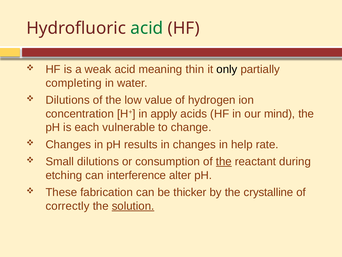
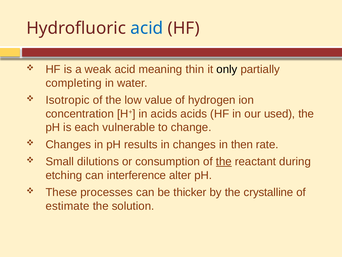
acid at (147, 28) colour: green -> blue
Dilutions at (68, 100): Dilutions -> Isotropic
in apply: apply -> acids
mind: mind -> used
help: help -> then
fabrication: fabrication -> processes
correctly: correctly -> estimate
solution underline: present -> none
